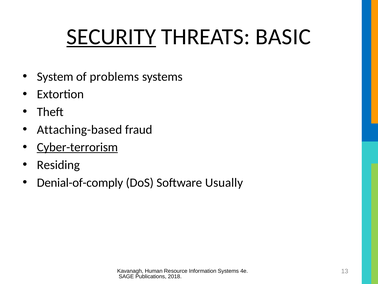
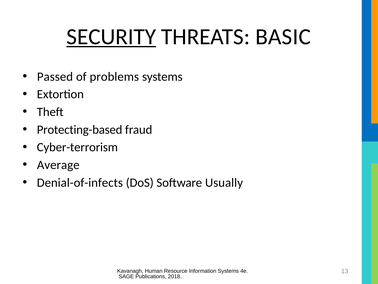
System: System -> Passed
Attaching-based: Attaching-based -> Protecting-based
Cyber-terrorism underline: present -> none
Residing: Residing -> Average
Denial-of-comply: Denial-of-comply -> Denial-of-infects
